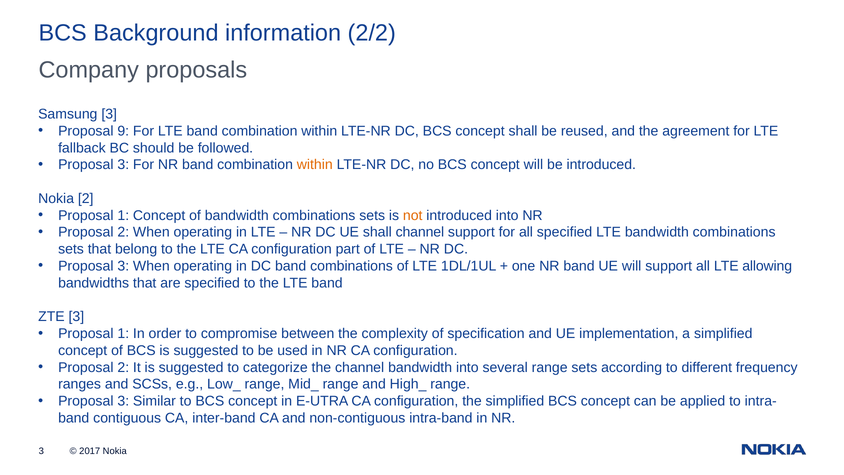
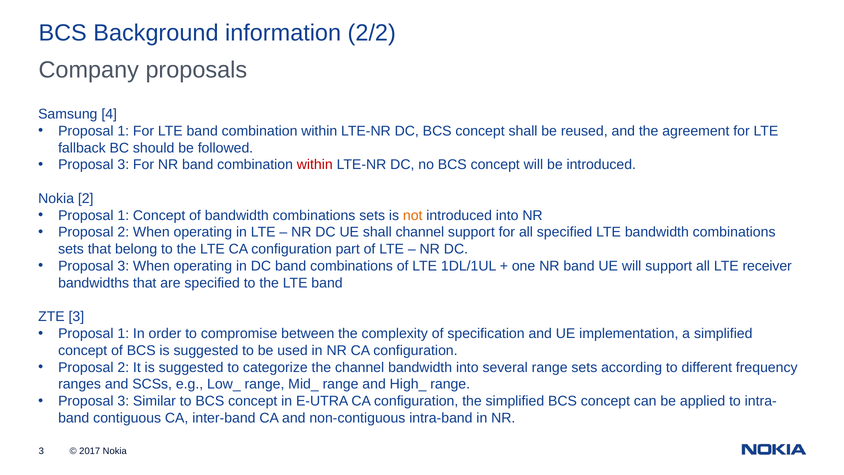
Samsung 3: 3 -> 4
9 at (123, 131): 9 -> 1
within at (315, 165) colour: orange -> red
allowing: allowing -> receiver
